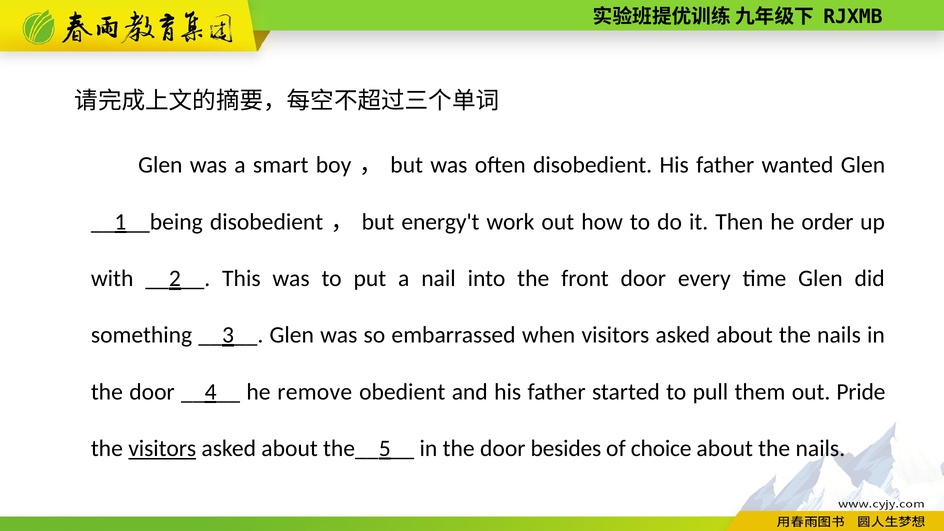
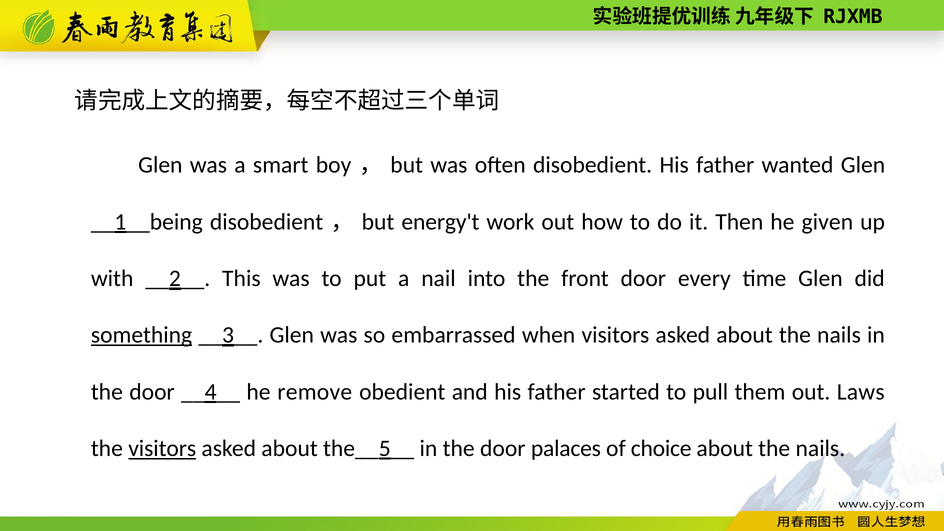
order: order -> given
something underline: none -> present
Pride: Pride -> Laws
besides: besides -> palaces
